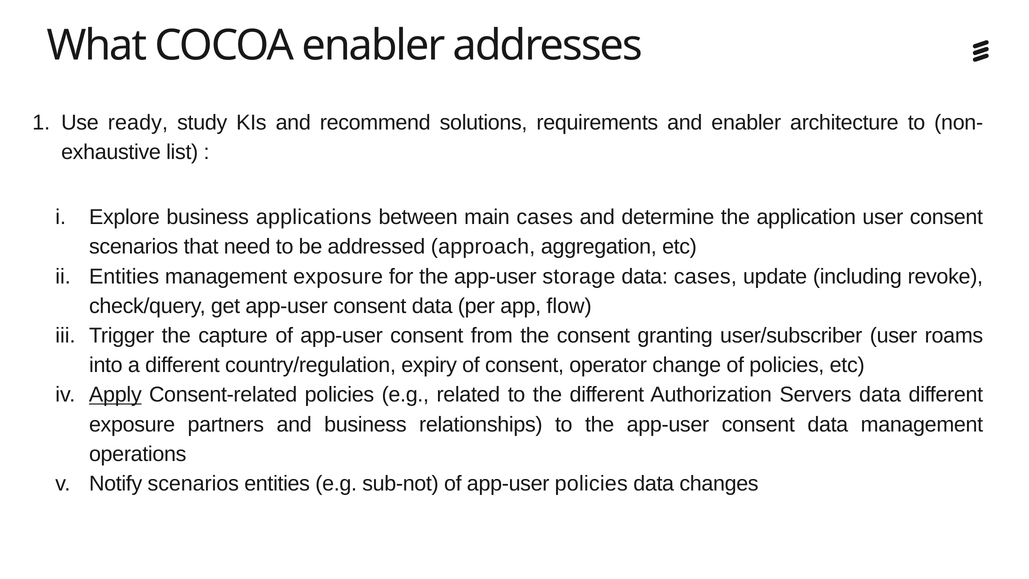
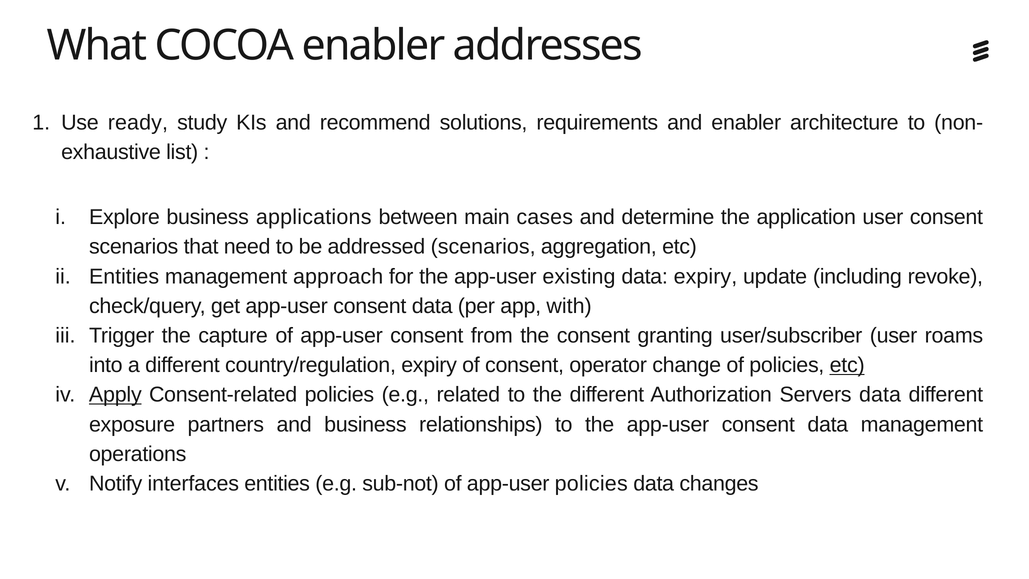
addressed approach: approach -> scenarios
management exposure: exposure -> approach
storage: storage -> existing
data cases: cases -> expiry
flow: flow -> with
etc at (847, 365) underline: none -> present
Notify scenarios: scenarios -> interfaces
